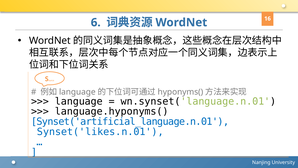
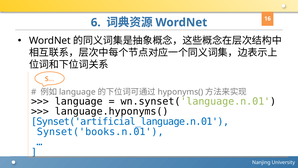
Synset('likes.n.01: Synset('likes.n.01 -> Synset('books.n.01
